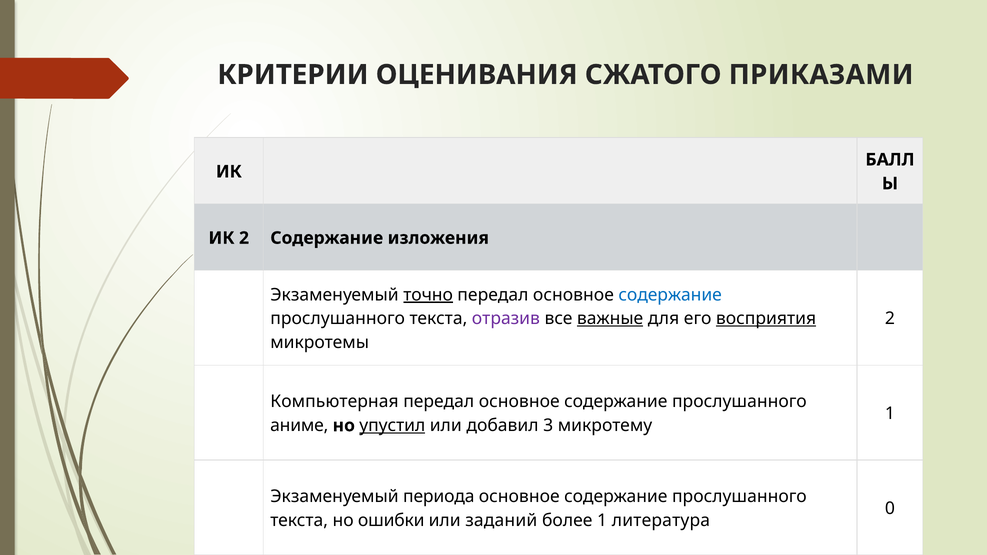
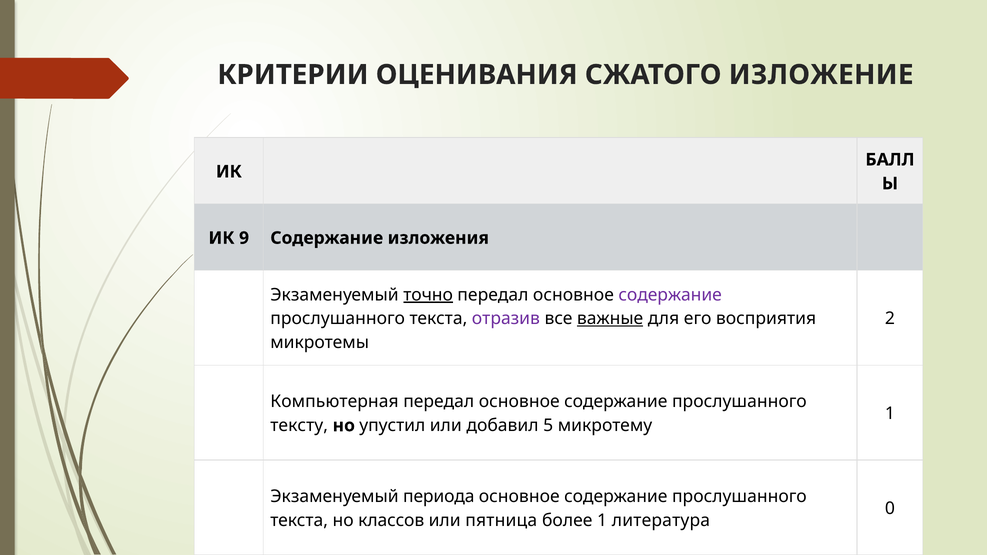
ПРИКАЗАМИ: ПРИКАЗАМИ -> ИЗЛОЖЕНИЕ
ИК 2: 2 -> 9
содержание at (670, 295) colour: blue -> purple
восприятия underline: present -> none
аниме: аниме -> тексту
упустил underline: present -> none
3: 3 -> 5
ошибки: ошибки -> классов
заданий: заданий -> пятница
